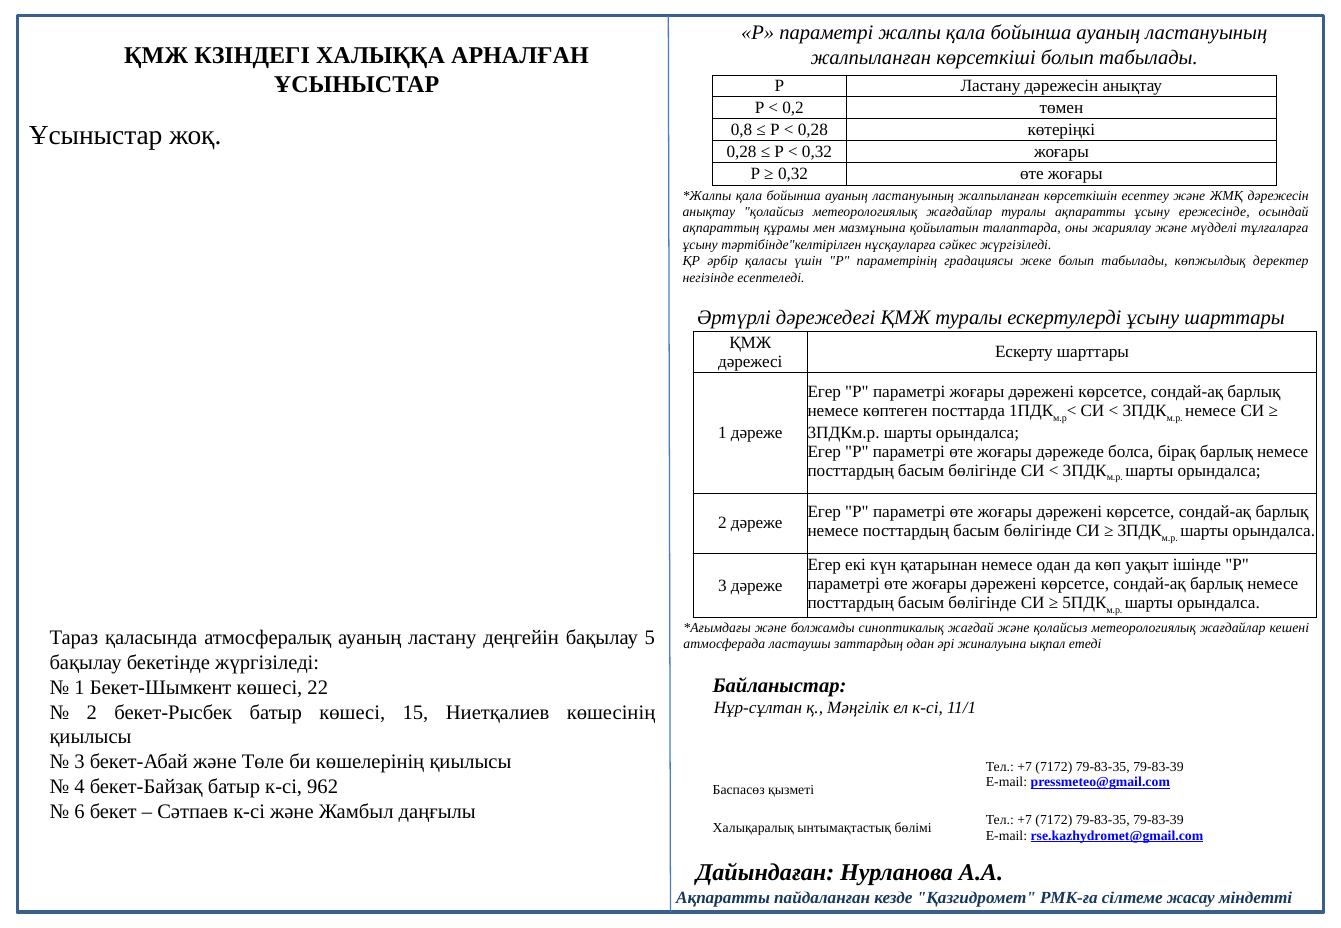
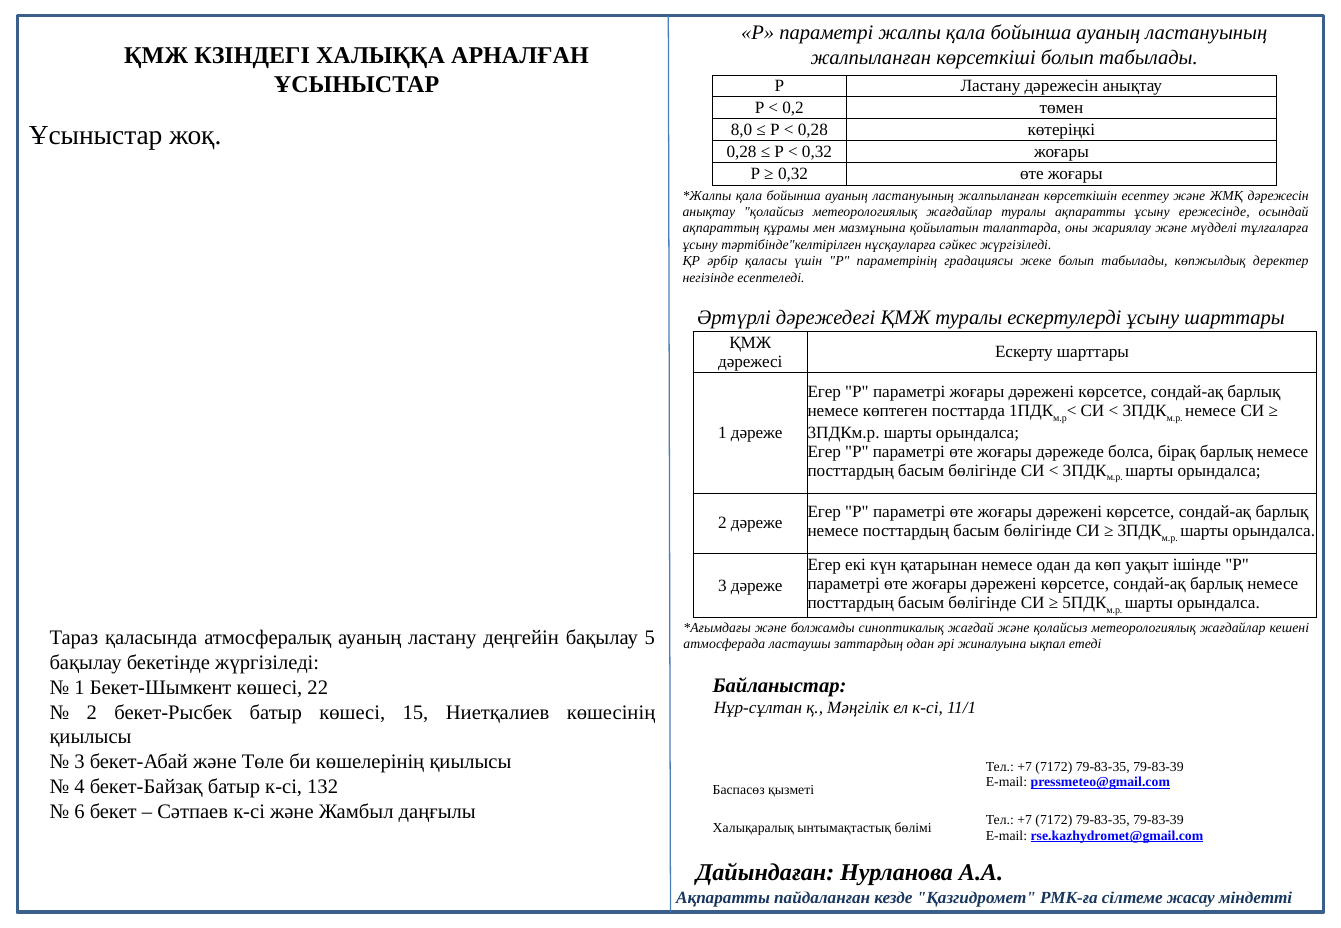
0,8: 0,8 -> 8,0
962: 962 -> 132
